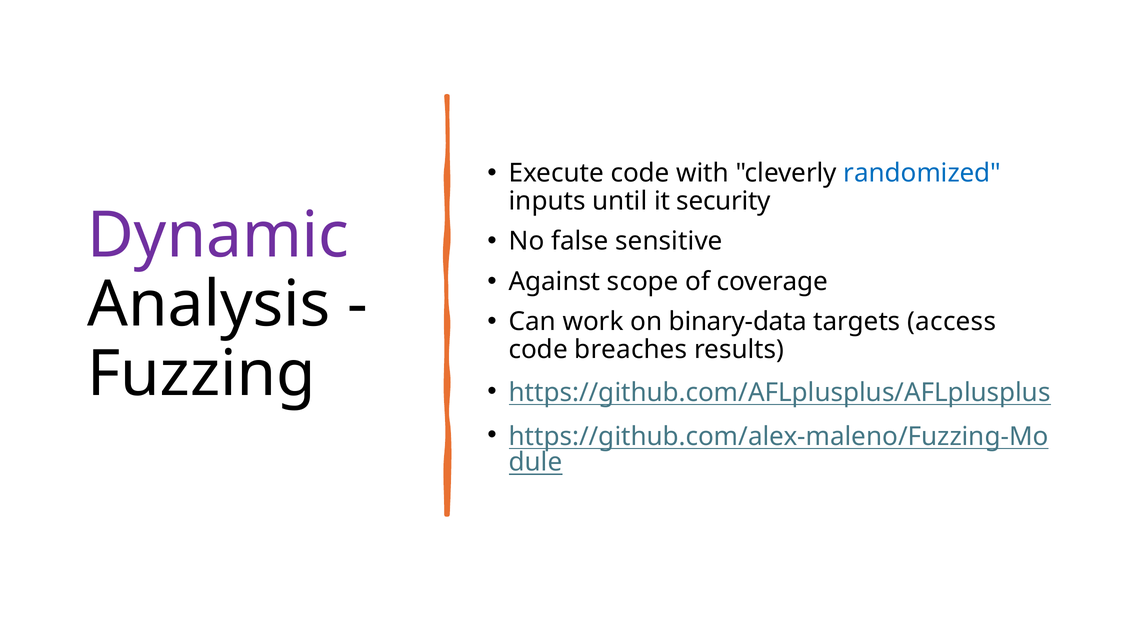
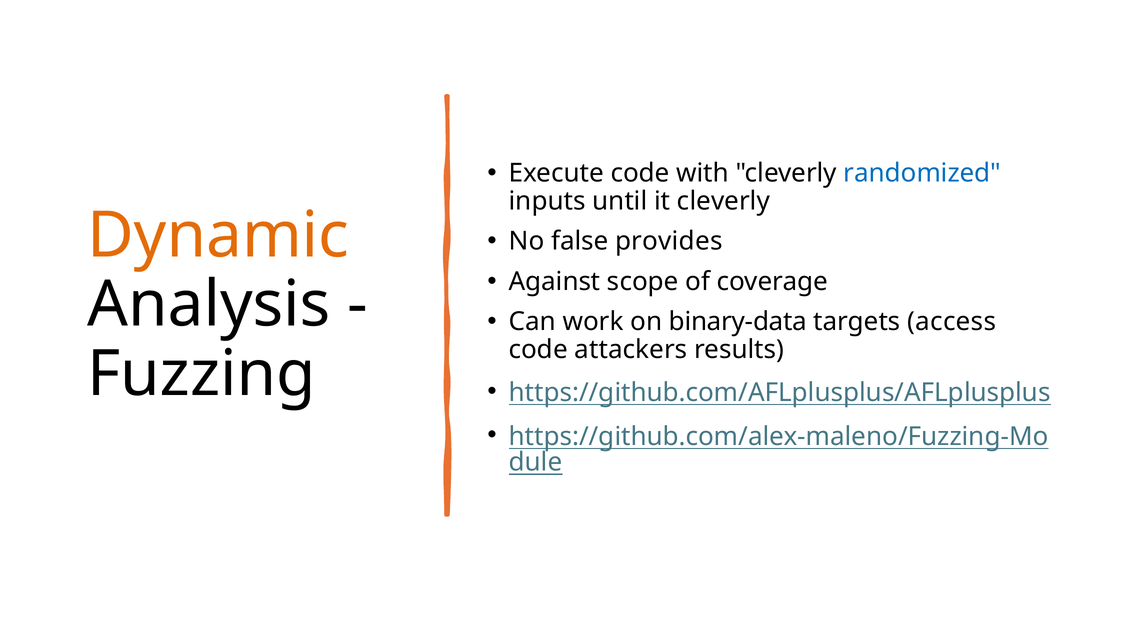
it security: security -> cleverly
Dynamic colour: purple -> orange
sensitive: sensitive -> provides
breaches: breaches -> attackers
